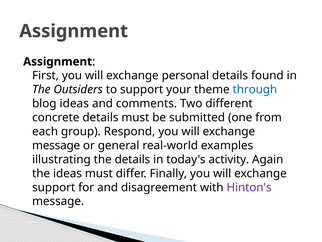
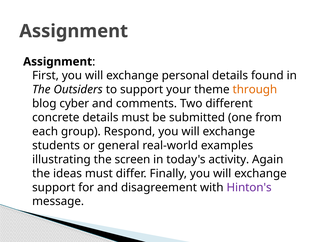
through colour: blue -> orange
blog ideas: ideas -> cyber
message at (56, 145): message -> students
the details: details -> screen
